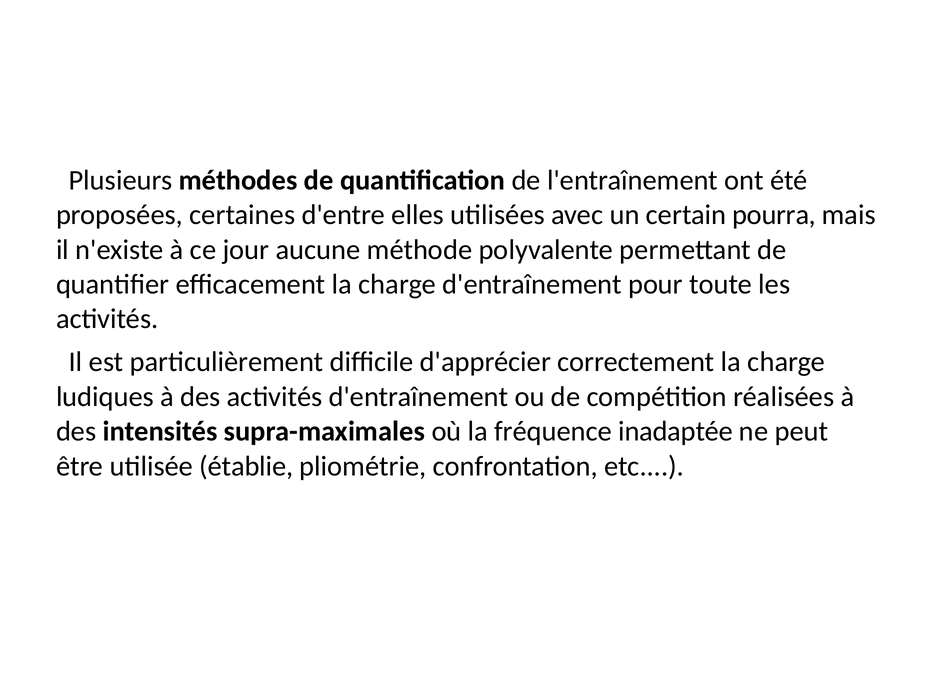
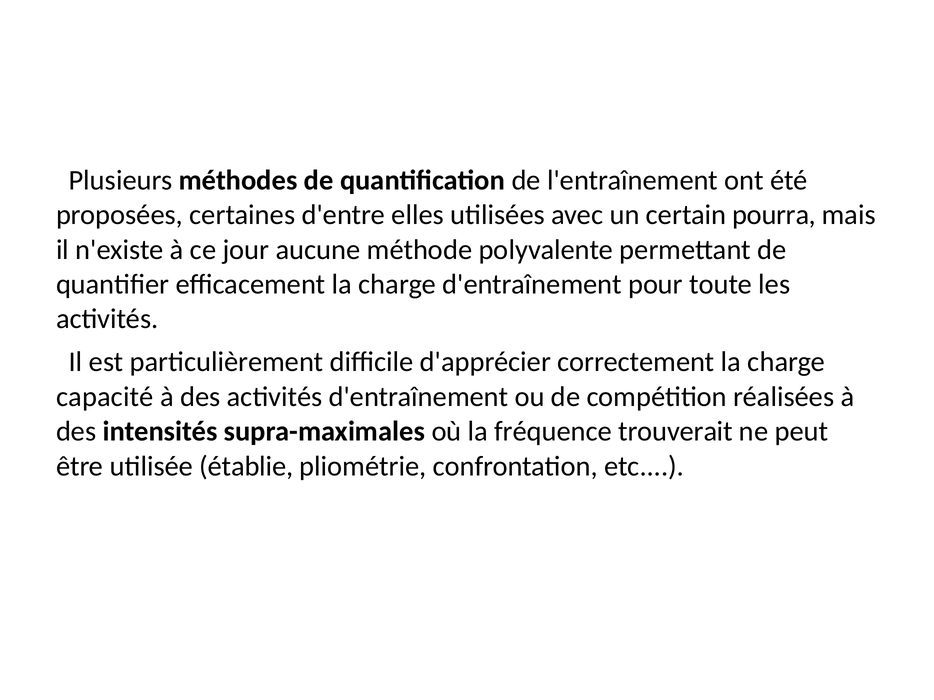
ludiques: ludiques -> capacité
inadaptée: inadaptée -> trouverait
